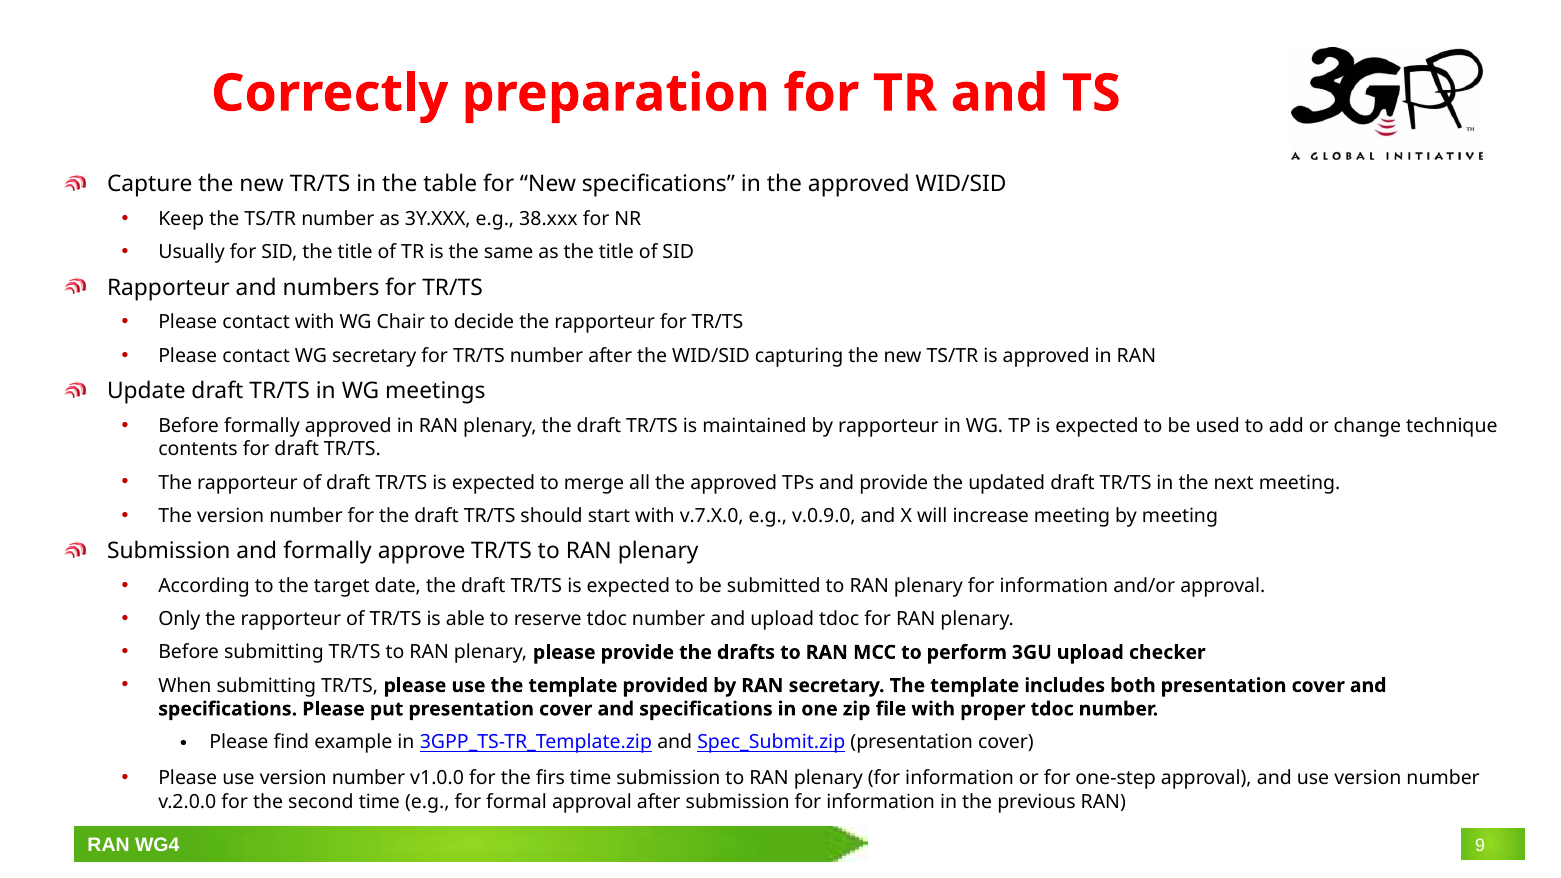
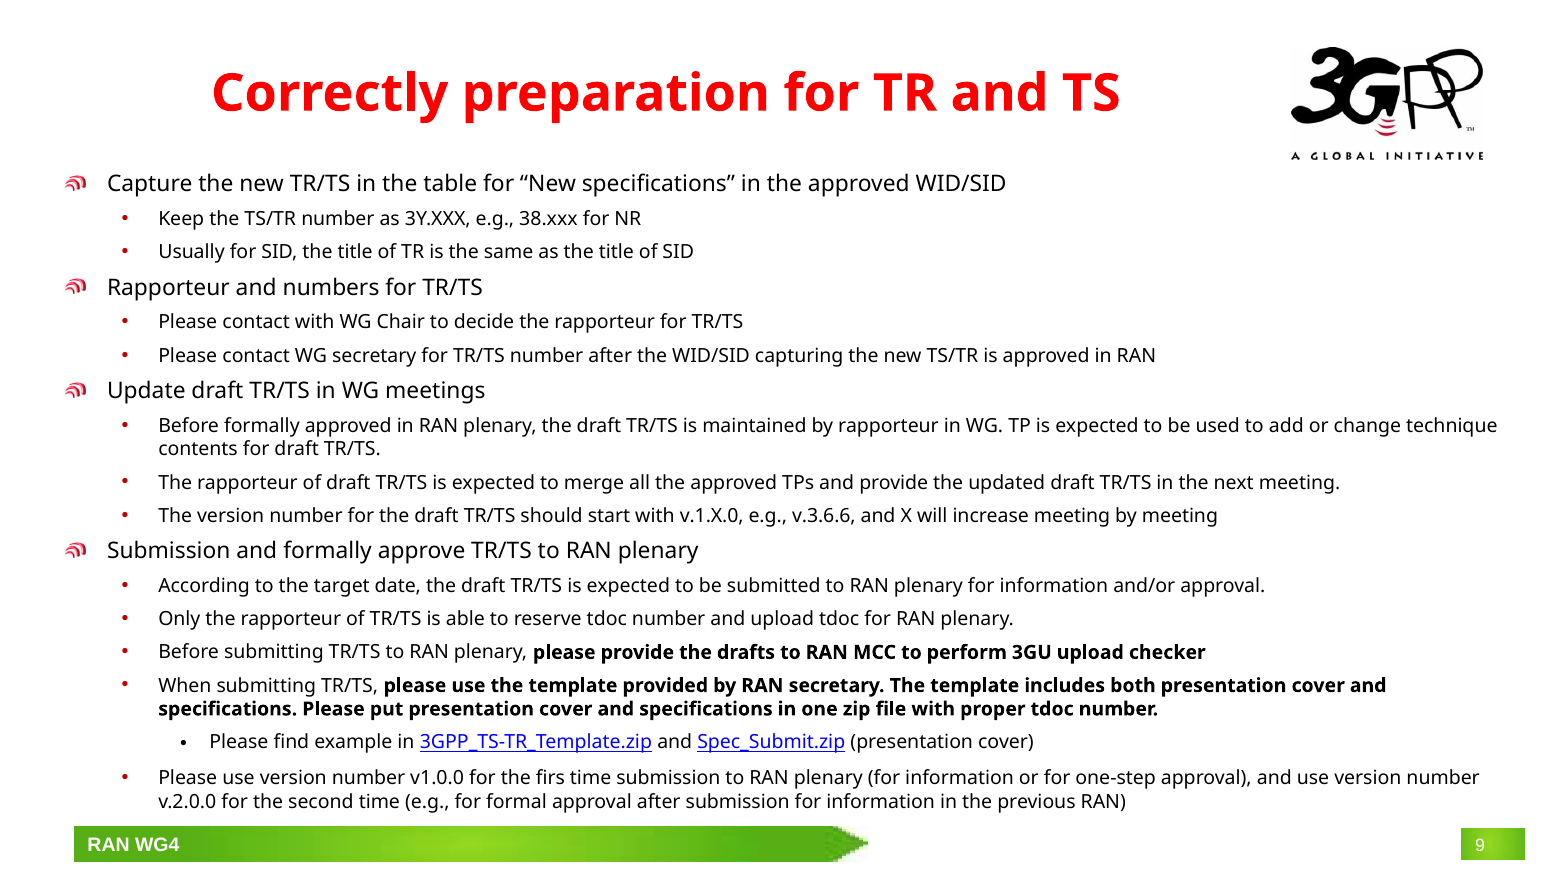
v.7.X.0: v.7.X.0 -> v.1.X.0
v.0.9.0: v.0.9.0 -> v.3.6.6
